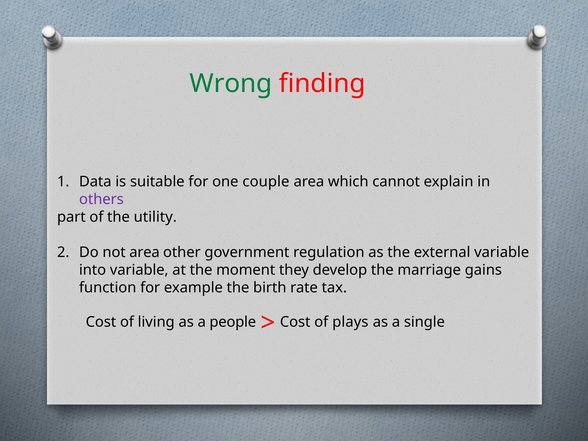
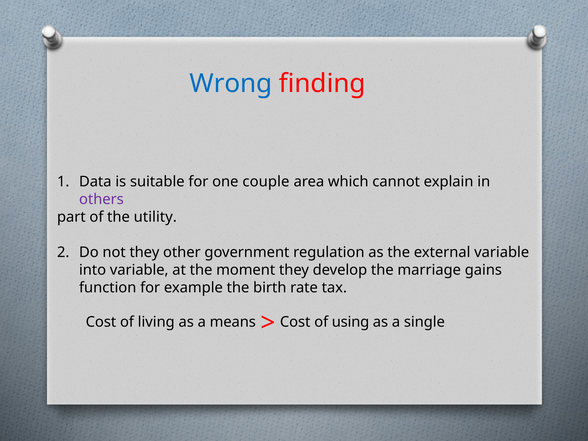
Wrong colour: green -> blue
not area: area -> they
people: people -> means
plays: plays -> using
